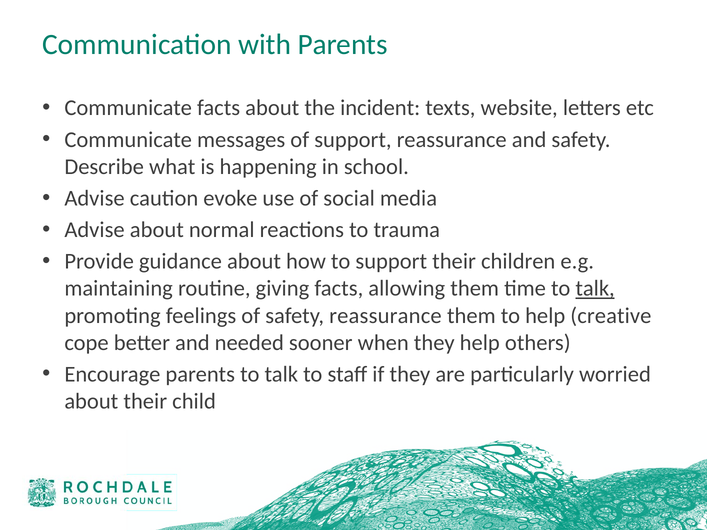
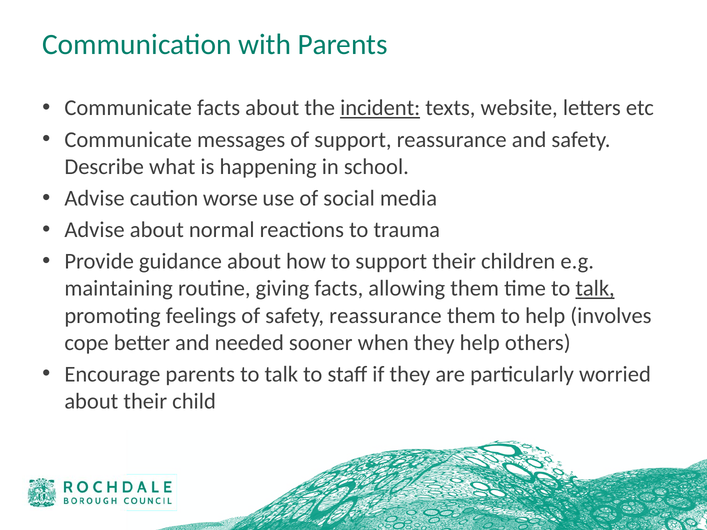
incident underline: none -> present
evoke: evoke -> worse
creative: creative -> involves
